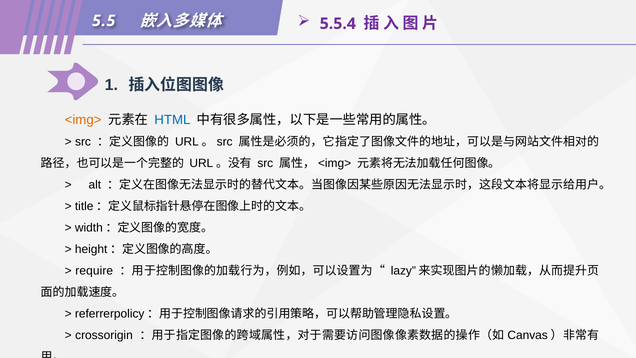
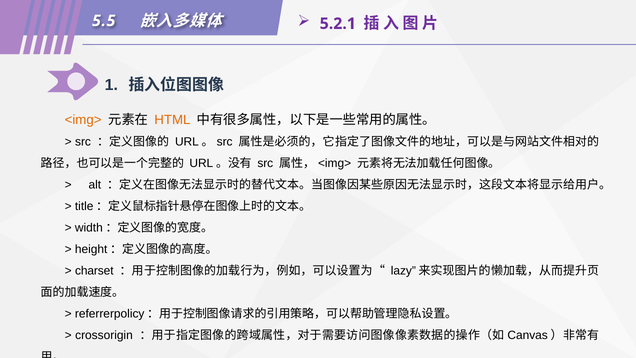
5.5.4: 5.5.4 -> 5.2.1
HTML colour: blue -> orange
require: require -> charset
